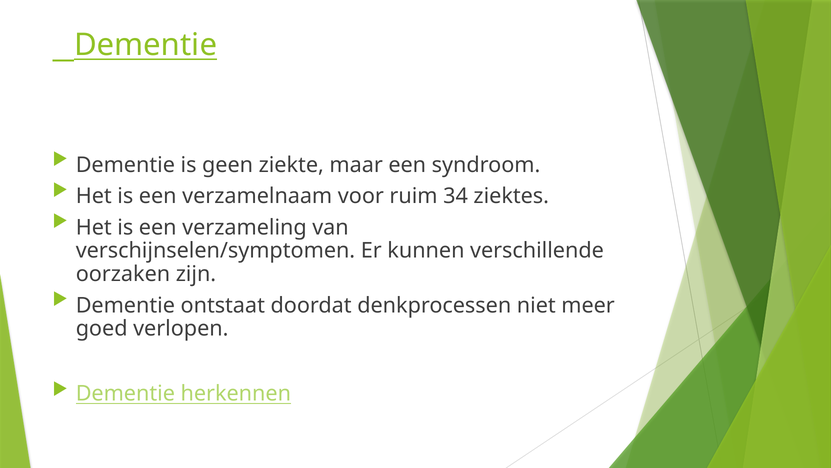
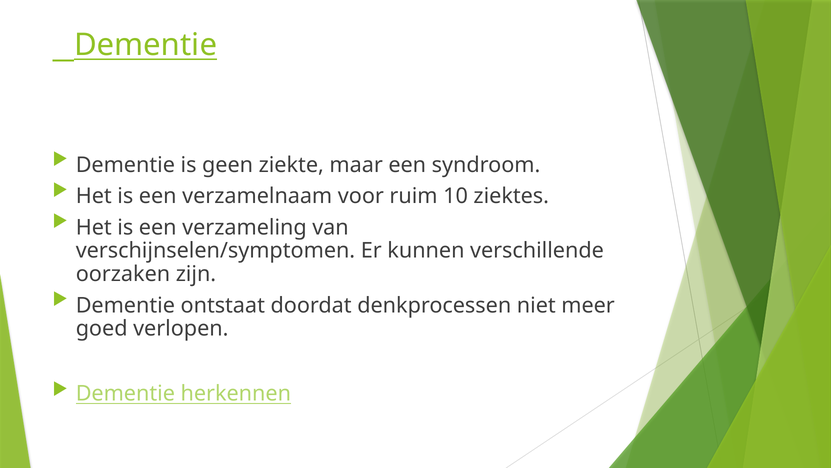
34: 34 -> 10
